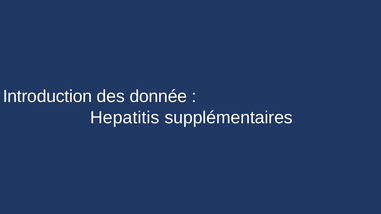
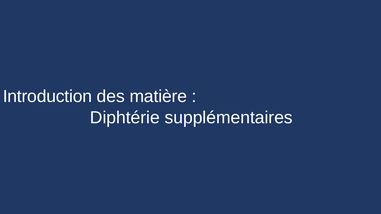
donnée: donnée -> matière
Hepatitis: Hepatitis -> Diphtérie
